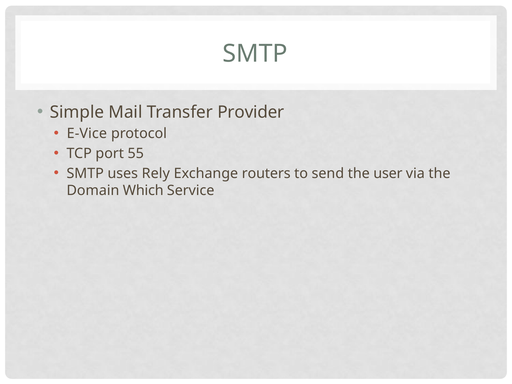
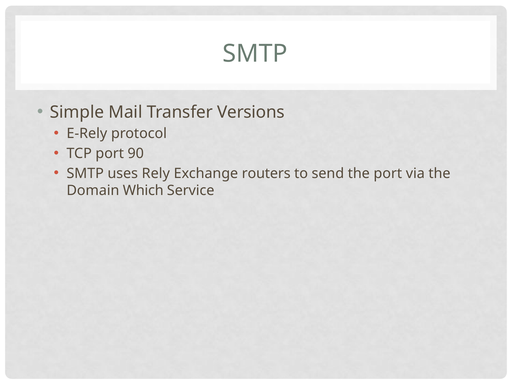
Provider: Provider -> Versions
E-Vice: E-Vice -> E-Rely
55: 55 -> 90
the user: user -> port
